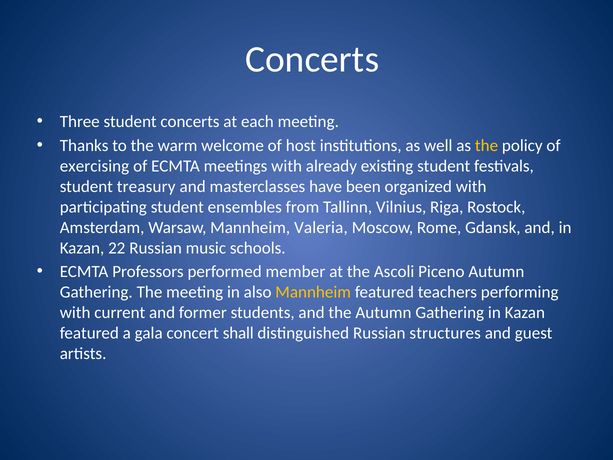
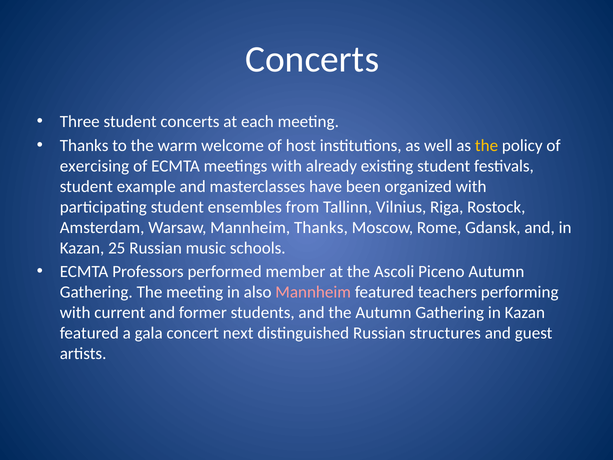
treasury: treasury -> example
Mannheim Valeria: Valeria -> Thanks
22: 22 -> 25
Mannheim at (313, 292) colour: yellow -> pink
shall: shall -> next
